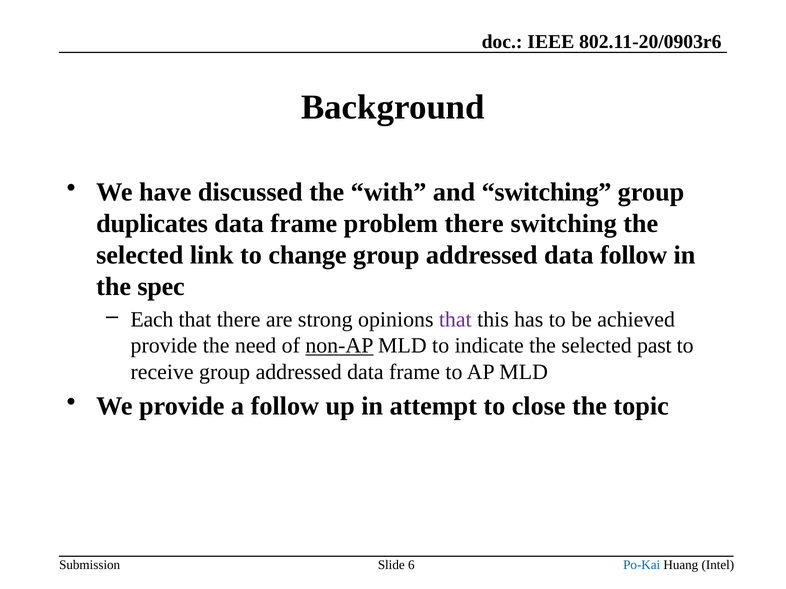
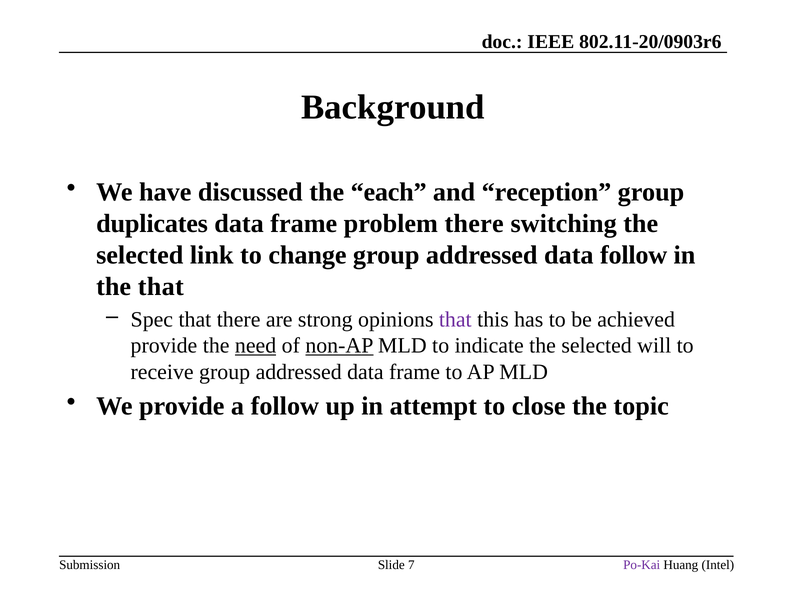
with: with -> each
and switching: switching -> reception
the spec: spec -> that
Each: Each -> Spec
need underline: none -> present
past: past -> will
6: 6 -> 7
Po-Kai colour: blue -> purple
